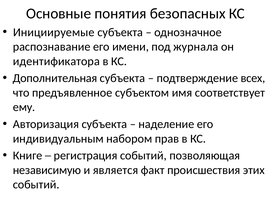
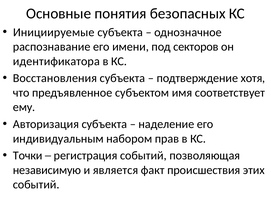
журнала: журнала -> секторов
Дополнительная: Дополнительная -> Восстановления
всех: всех -> хотя
Книге: Книге -> Точки
